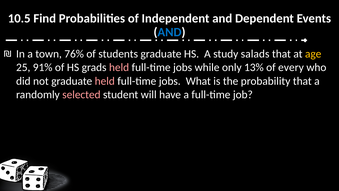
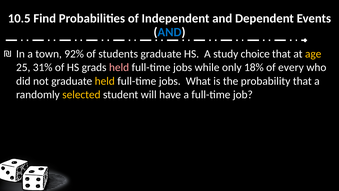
76%: 76% -> 92%
salads: salads -> choice
91%: 91% -> 31%
13%: 13% -> 18%
held at (105, 81) colour: pink -> yellow
selected colour: pink -> yellow
